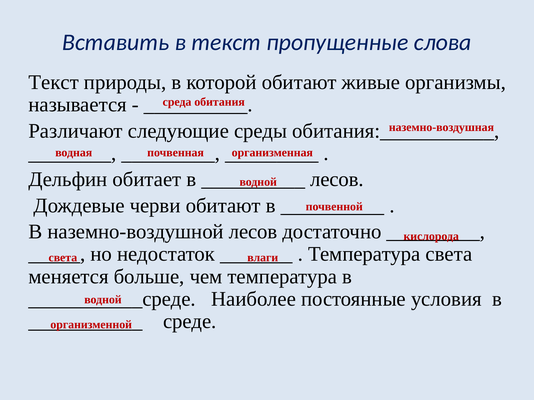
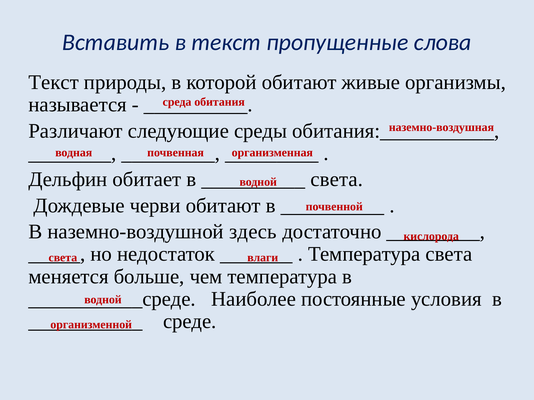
лесов at (337, 180): лесов -> света
наземно-воздушной лесов: лесов -> здесь
